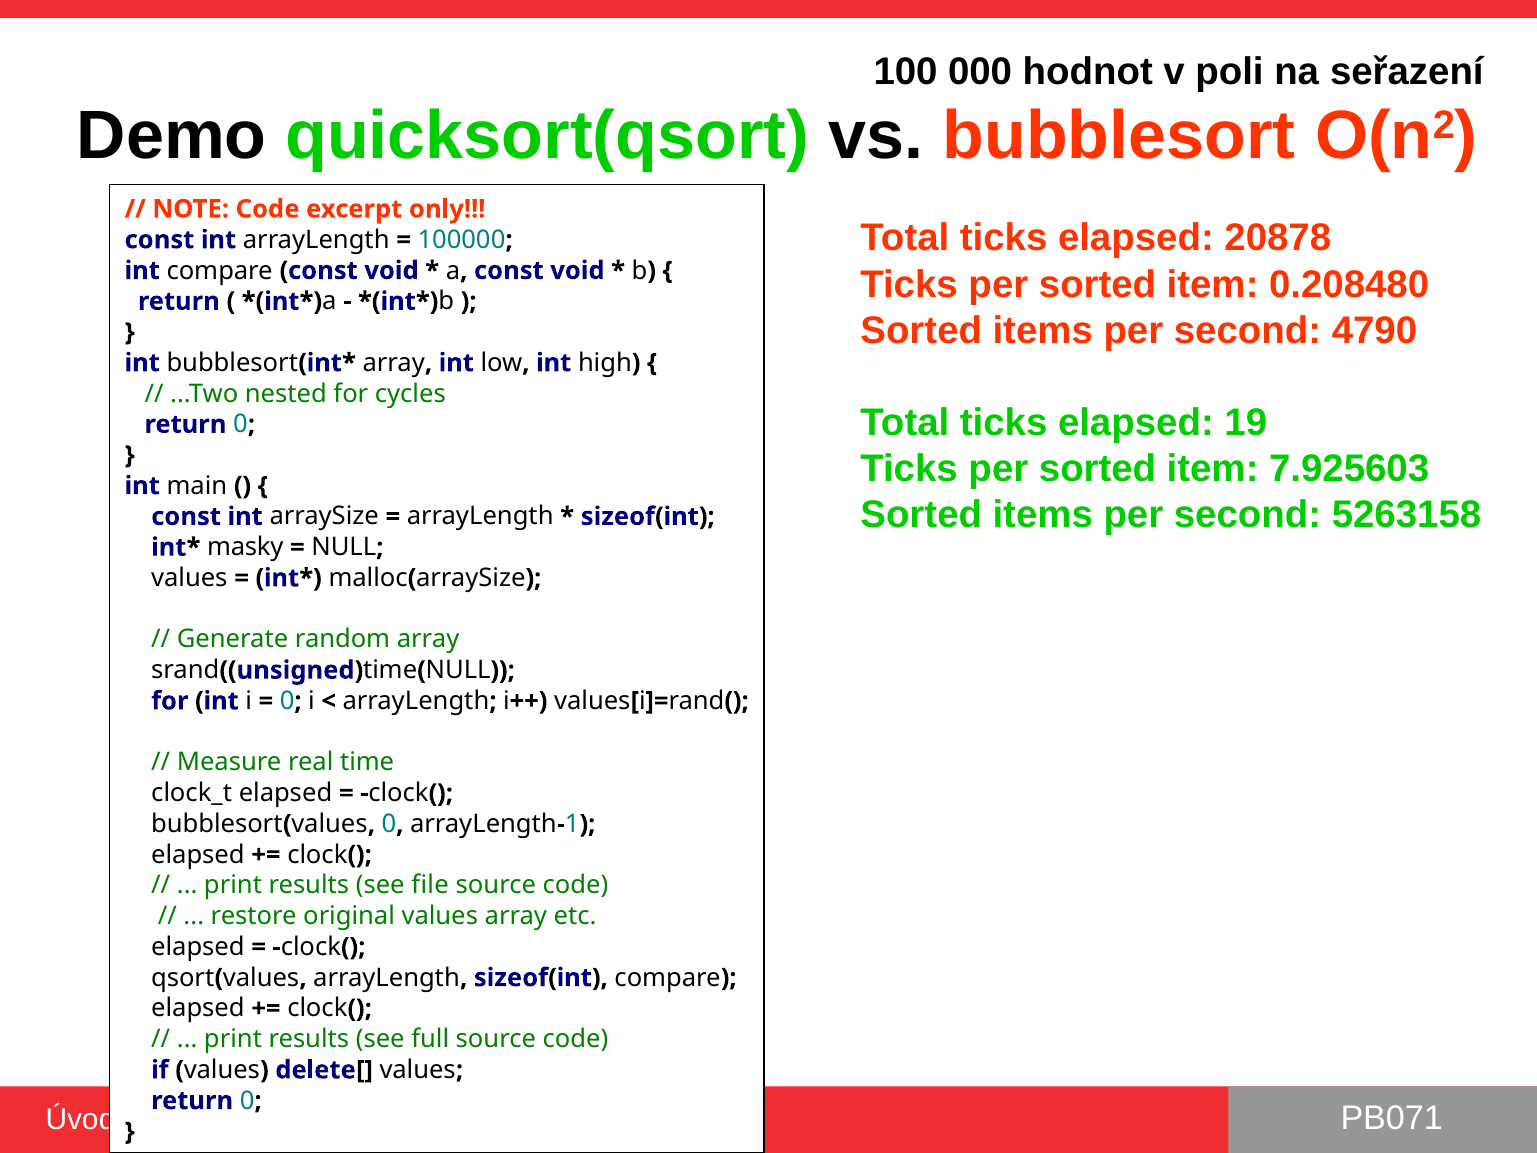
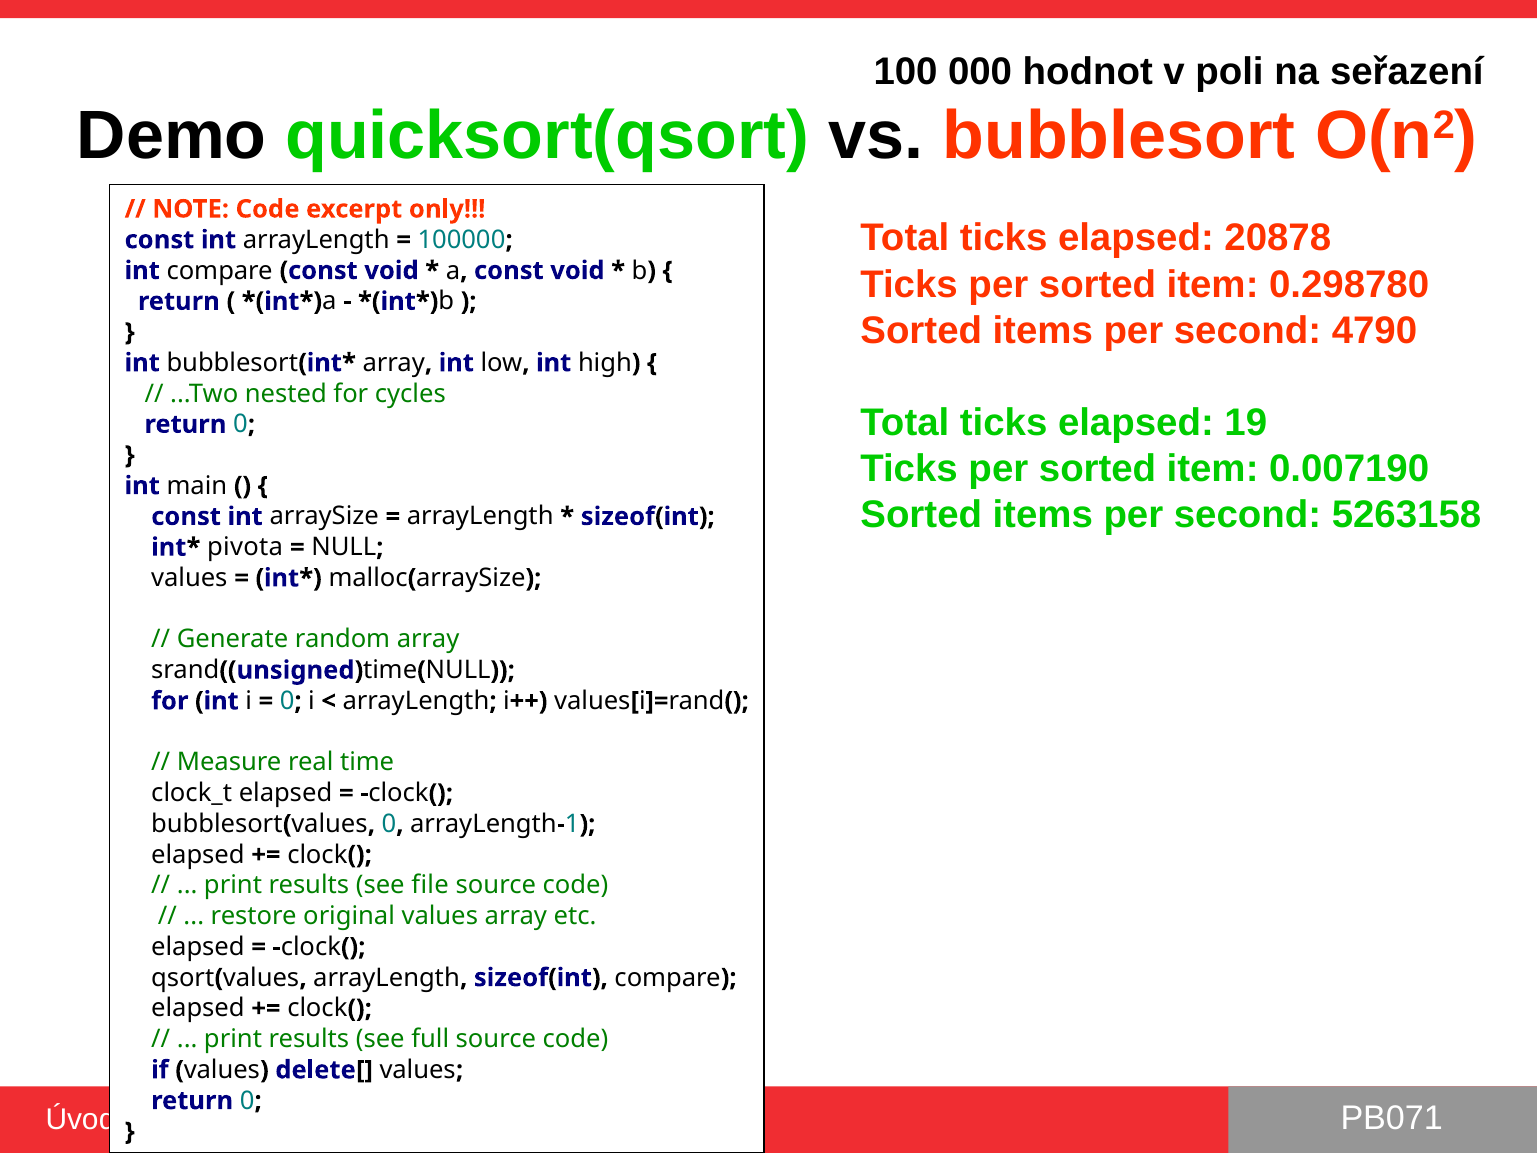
0.208480: 0.208480 -> 0.298780
7.925603: 7.925603 -> 0.007190
masky: masky -> pivota
